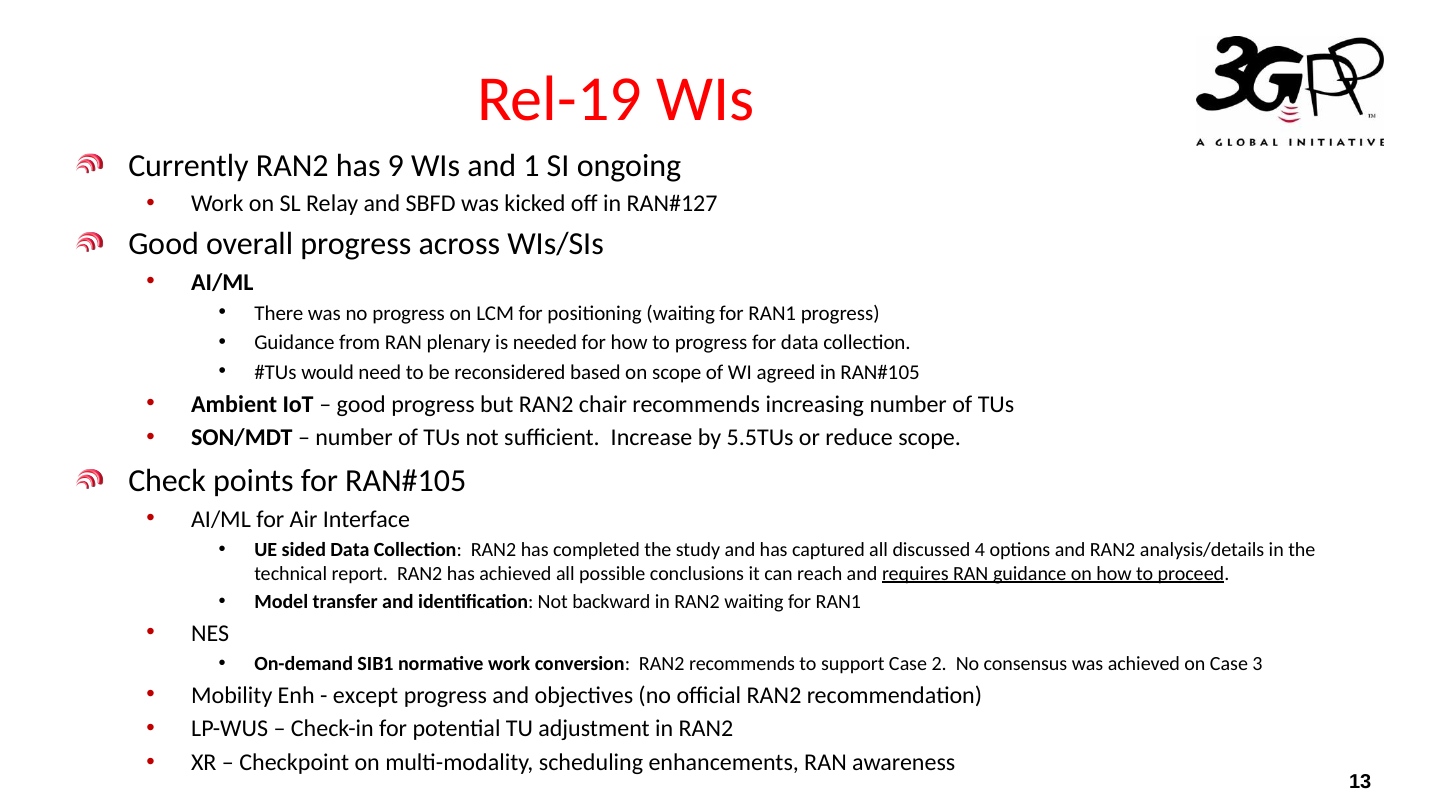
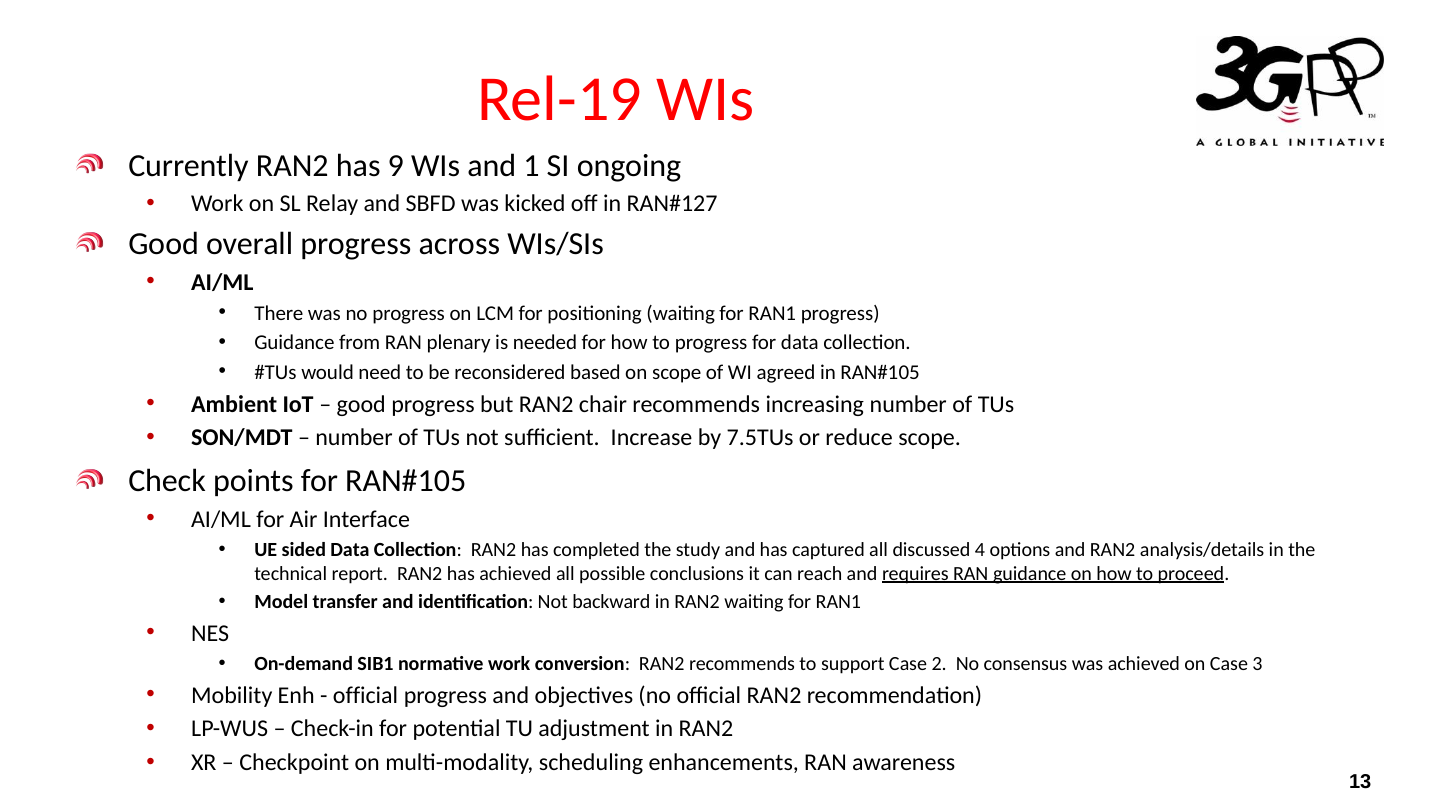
5.5TUs: 5.5TUs -> 7.5TUs
except at (366, 695): except -> official
